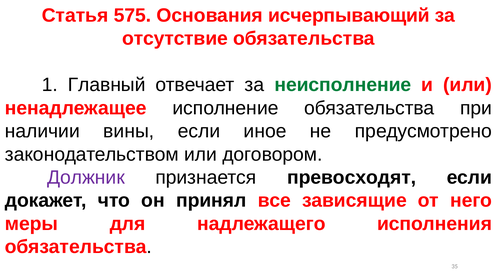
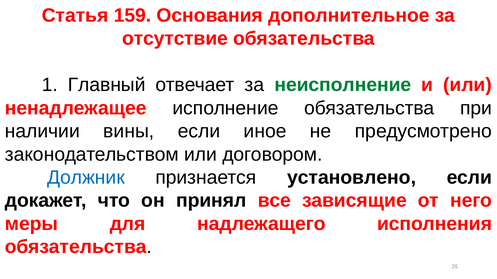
575: 575 -> 159
исчерпывающий: исчерпывающий -> дополнительное
Должник colour: purple -> blue
превосходят: превосходят -> установлено
